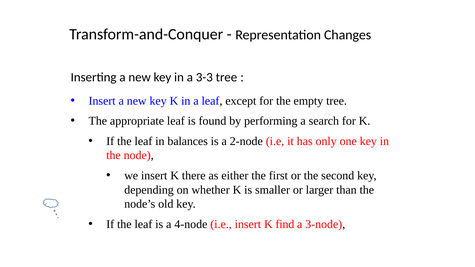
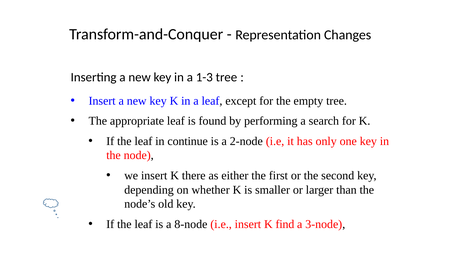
3-3: 3-3 -> 1-3
balances: balances -> continue
4-node: 4-node -> 8-node
